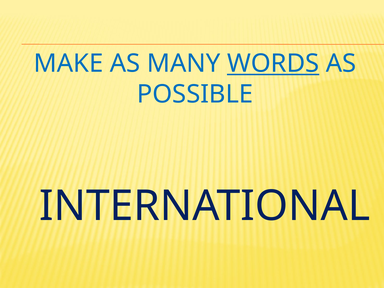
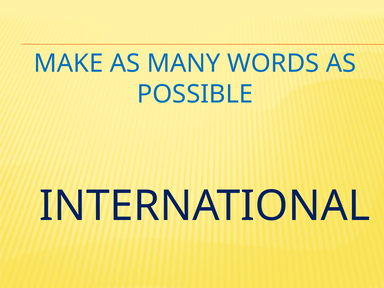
WORDS underline: present -> none
